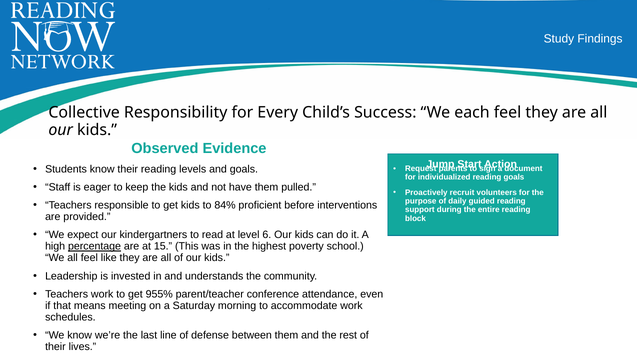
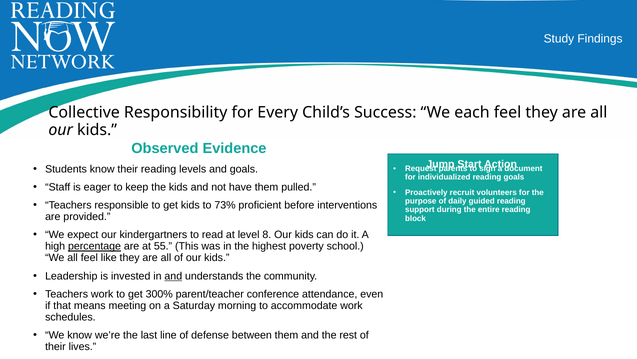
84%: 84% -> 73%
6: 6 -> 8
15: 15 -> 55
and at (173, 275) underline: none -> present
955%: 955% -> 300%
